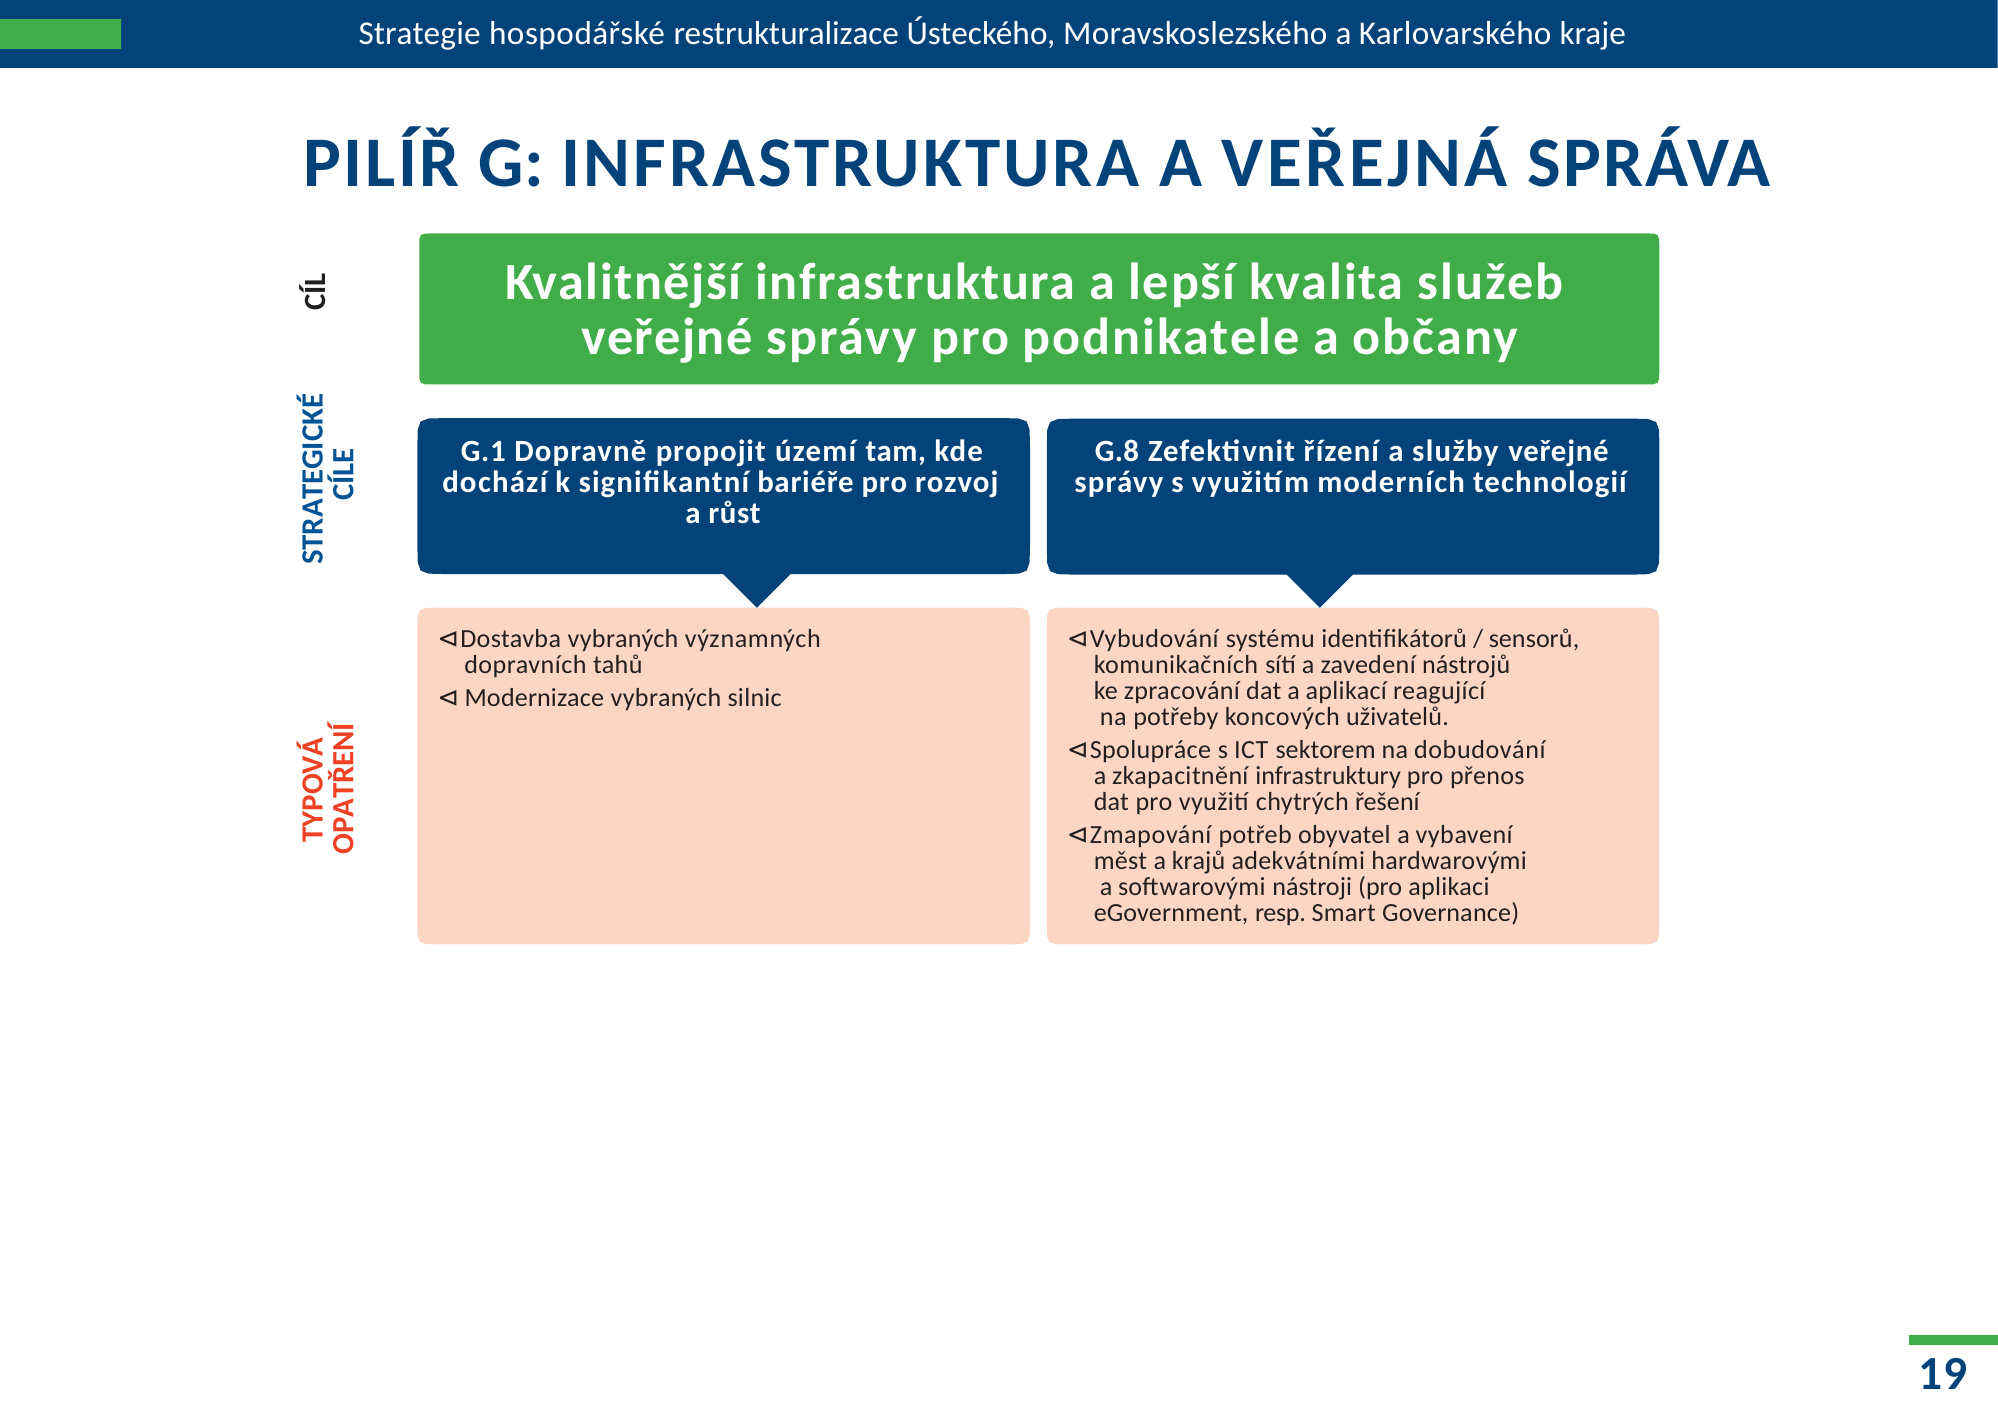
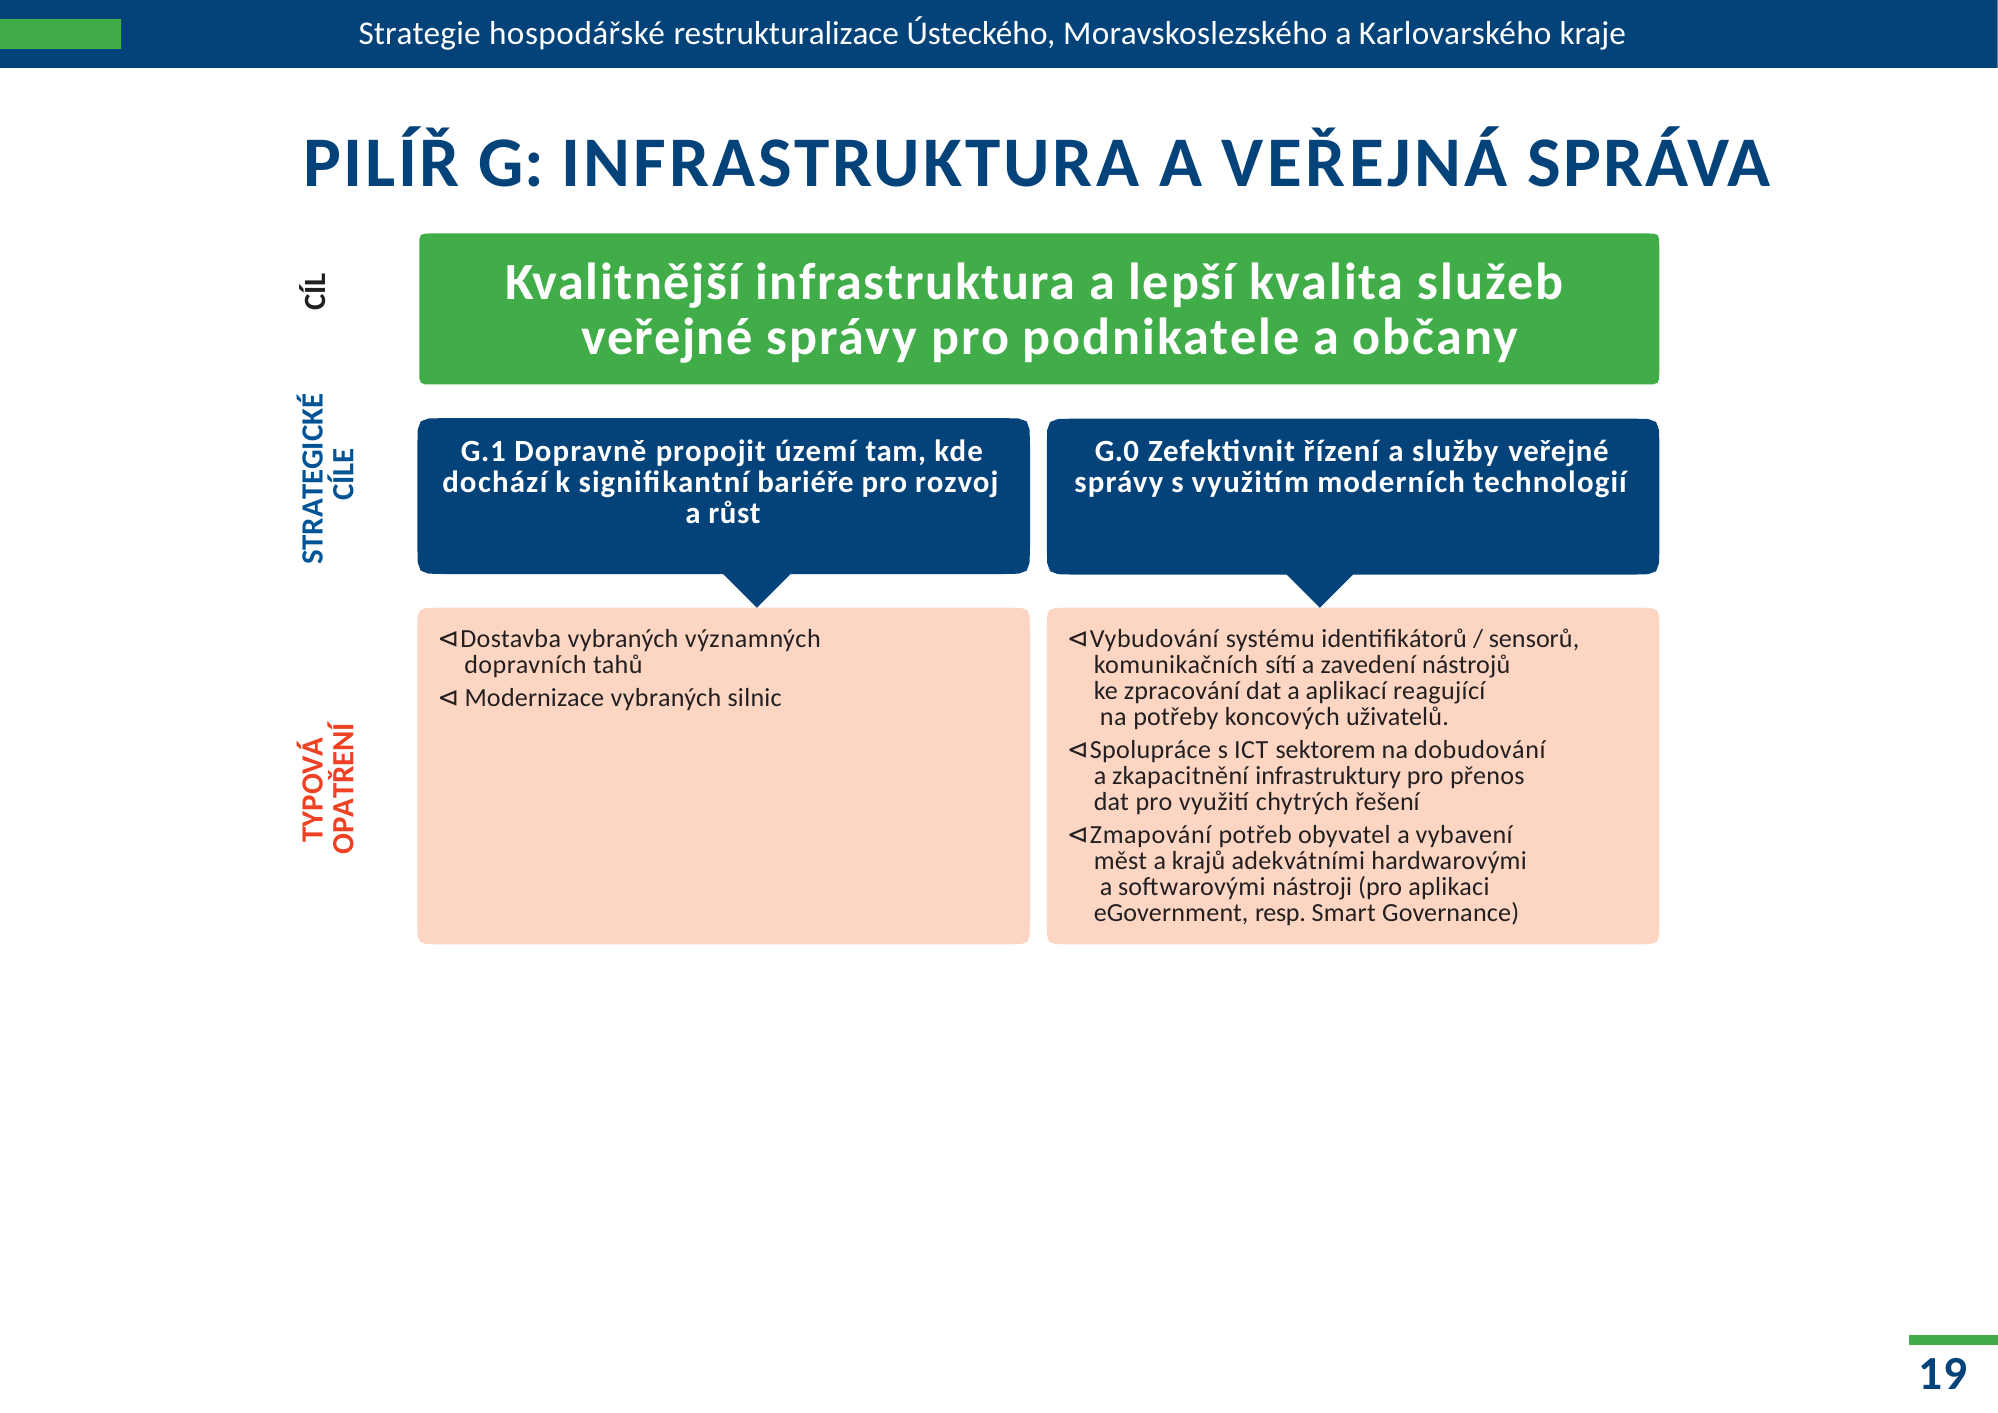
G.8: G.8 -> G.0
